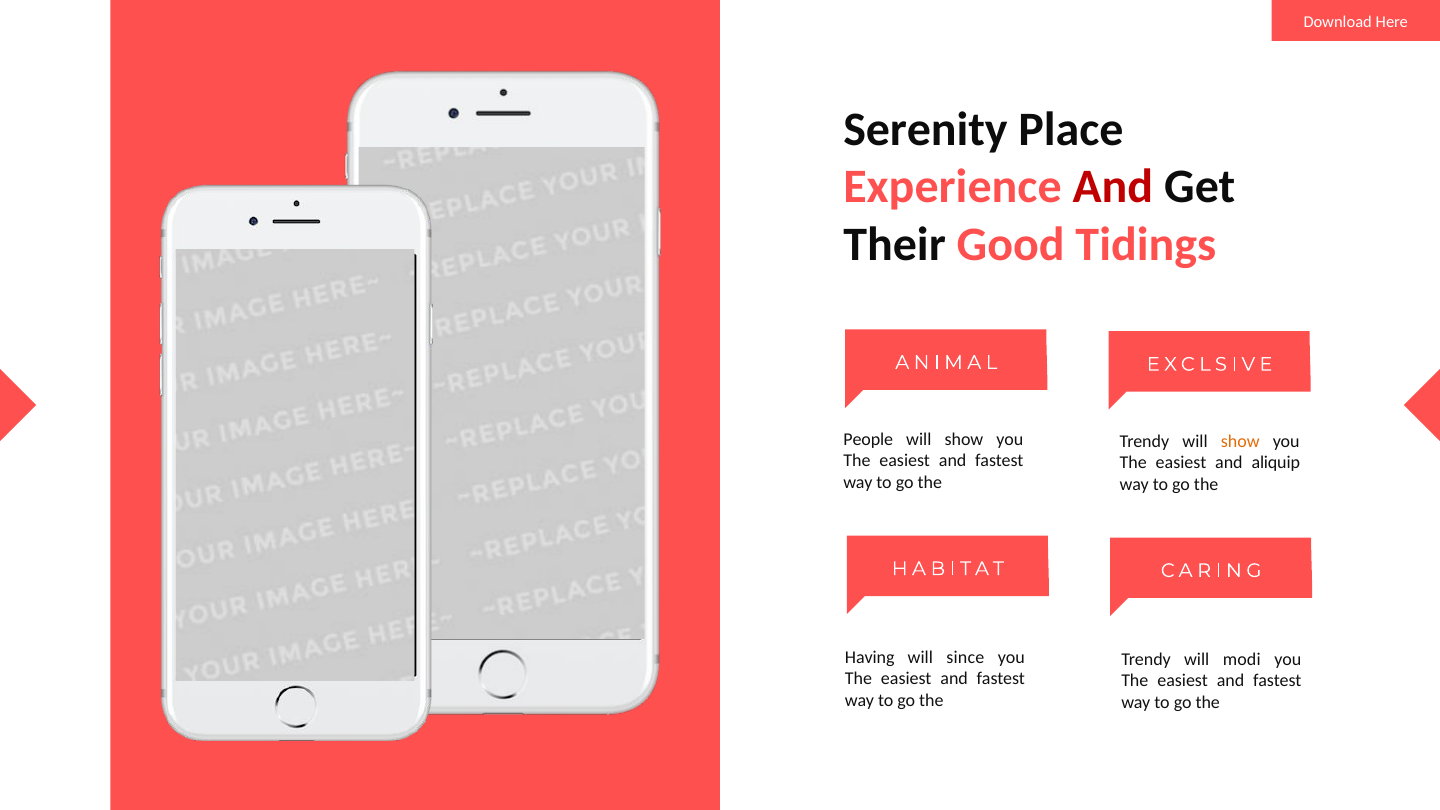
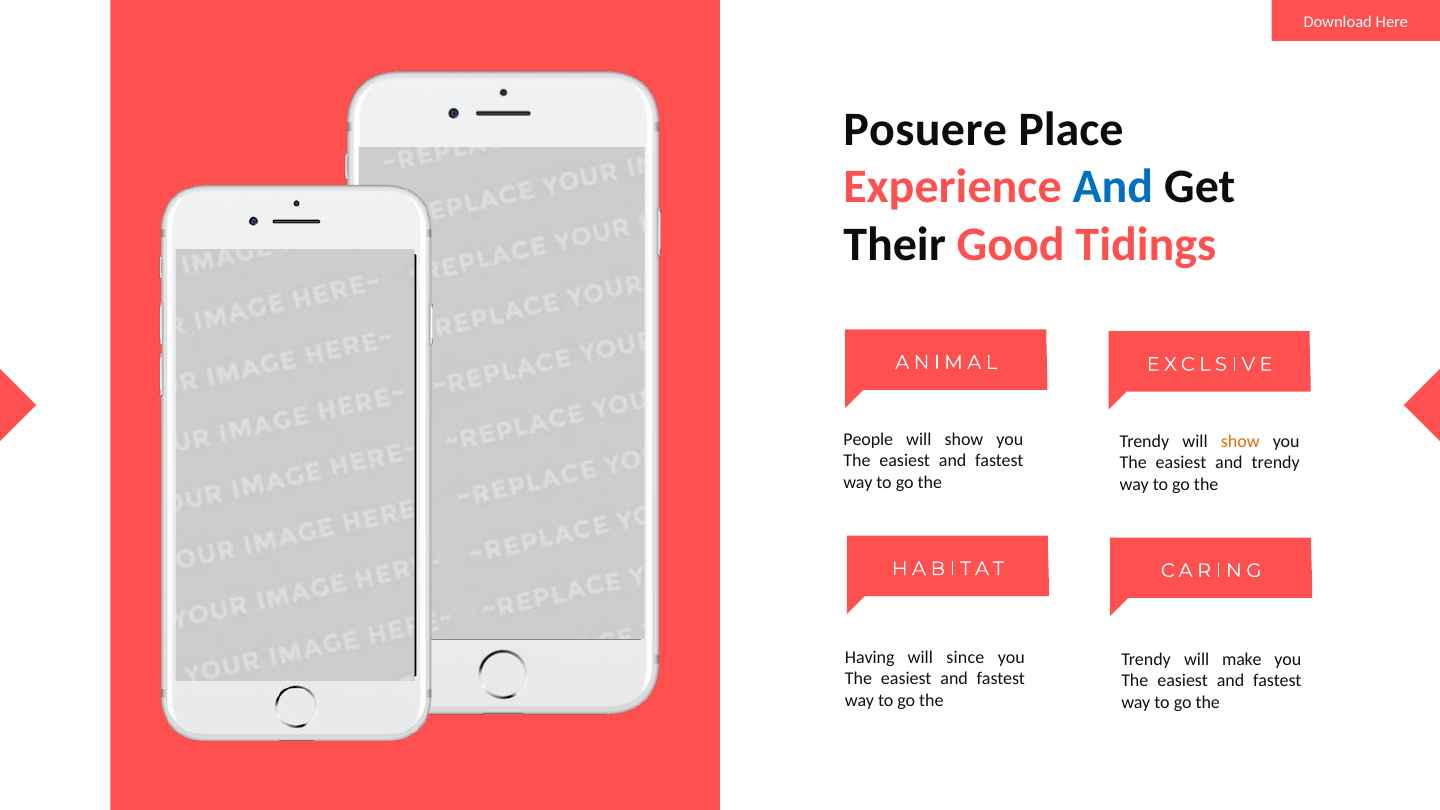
Serenity: Serenity -> Posuere
And at (1113, 187) colour: red -> blue
and aliquip: aliquip -> trendy
modi: modi -> make
